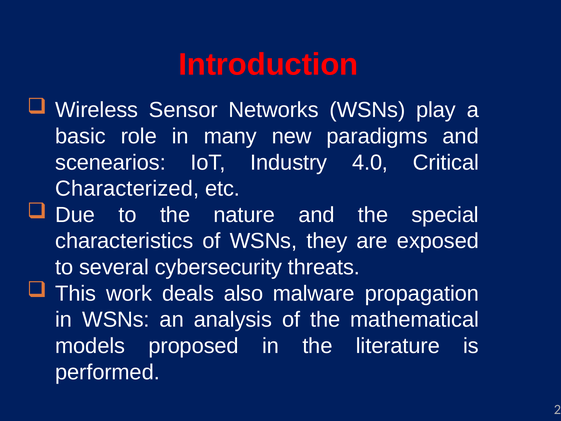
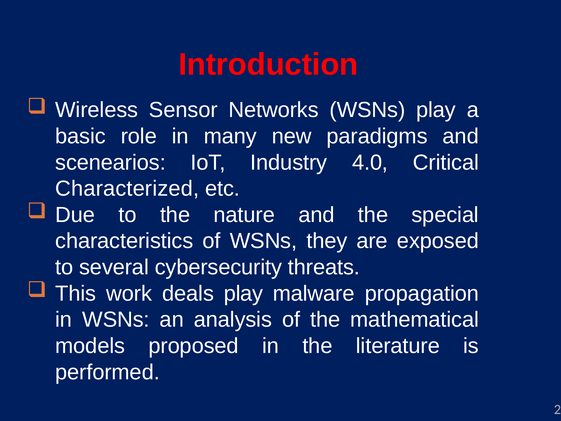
deals also: also -> play
